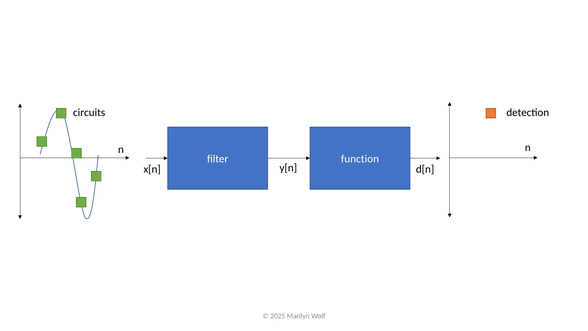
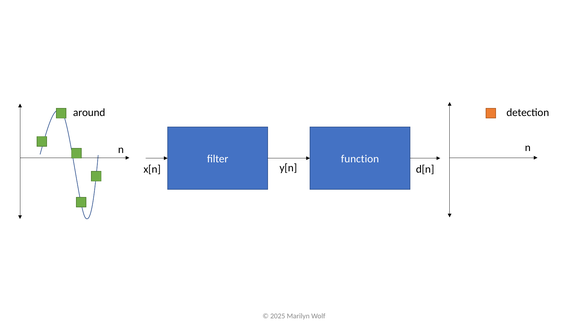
circuits: circuits -> around
